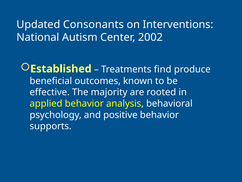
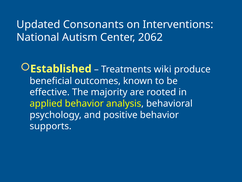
2002: 2002 -> 2062
find: find -> wiki
